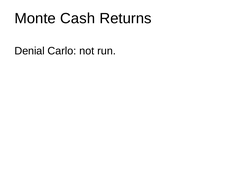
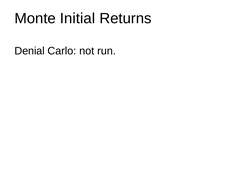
Cash: Cash -> Initial
